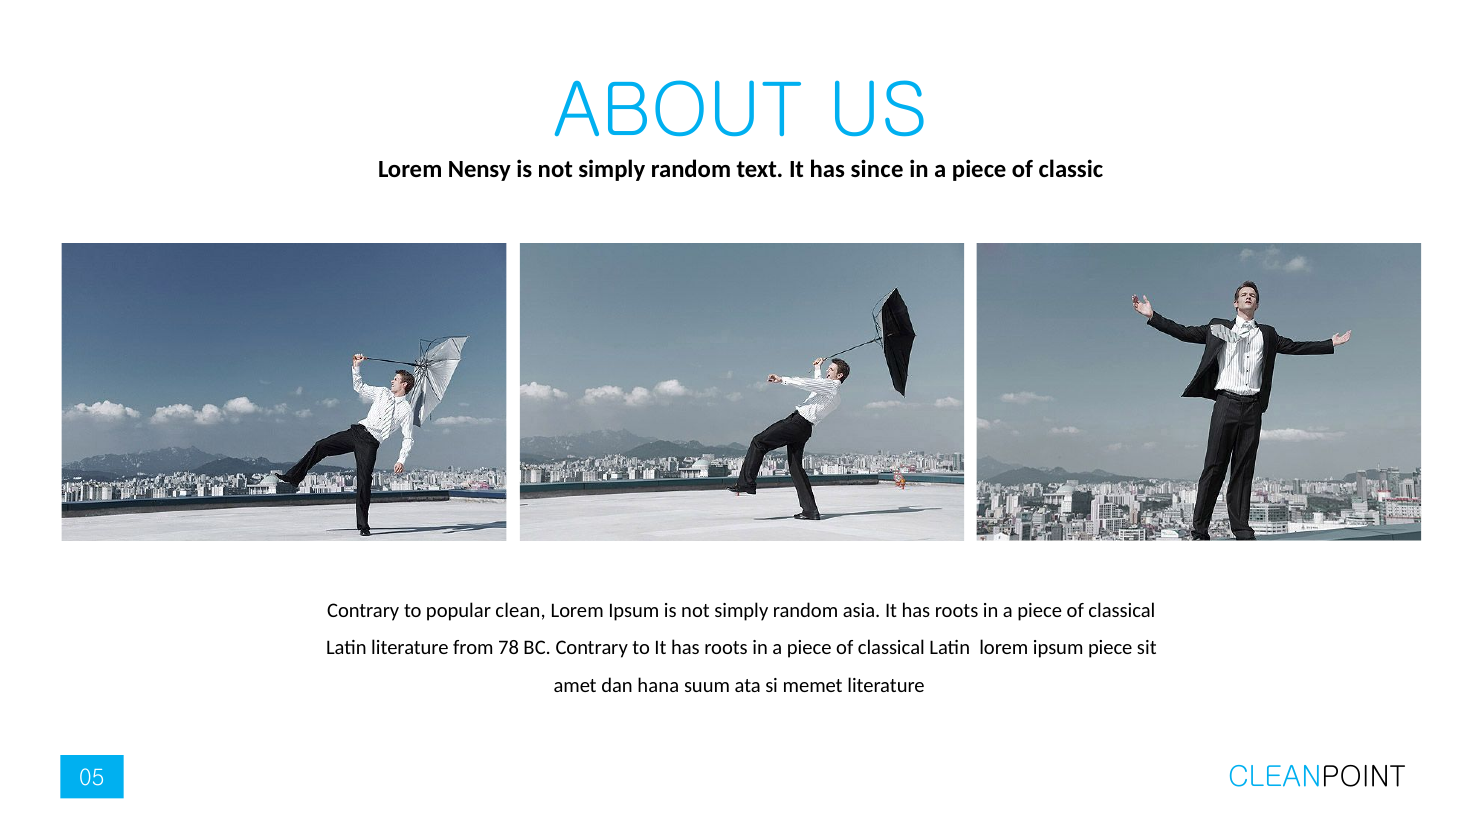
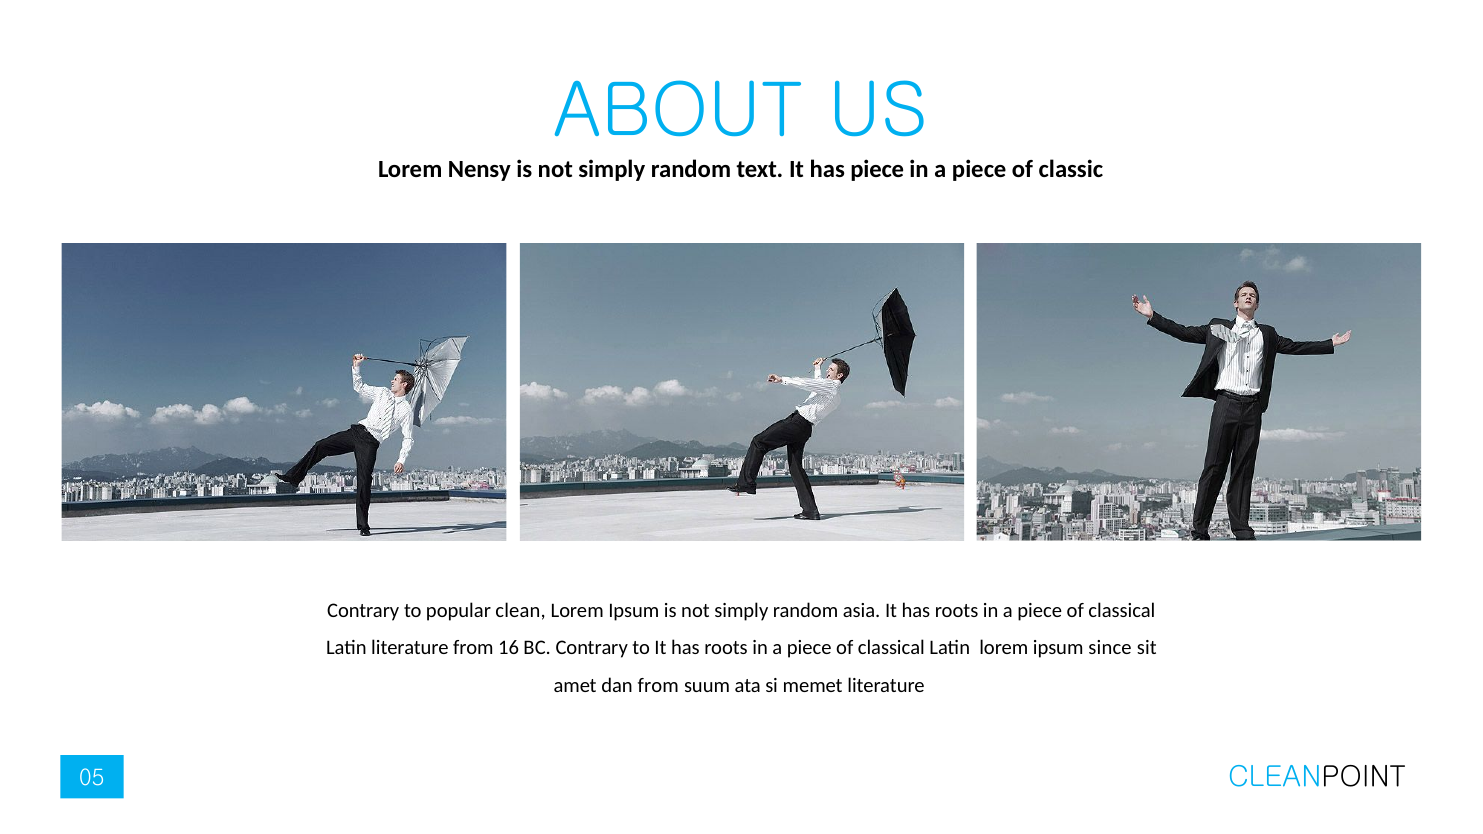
has since: since -> piece
78: 78 -> 16
ipsum piece: piece -> since
dan hana: hana -> from
